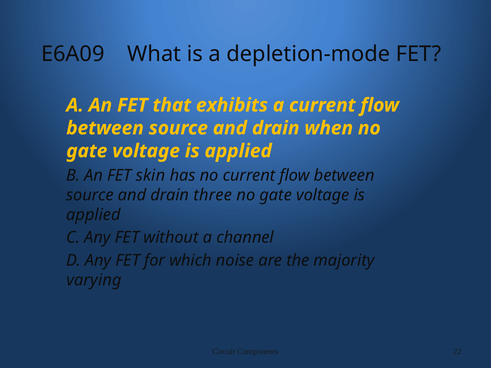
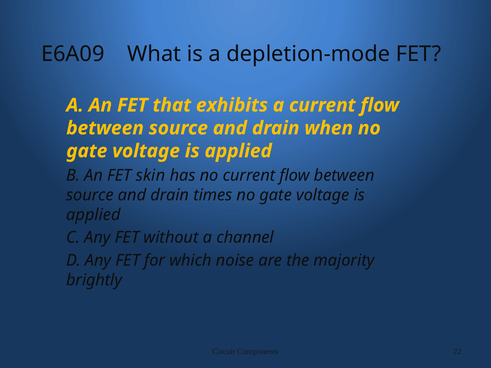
three: three -> times
varying: varying -> brightly
